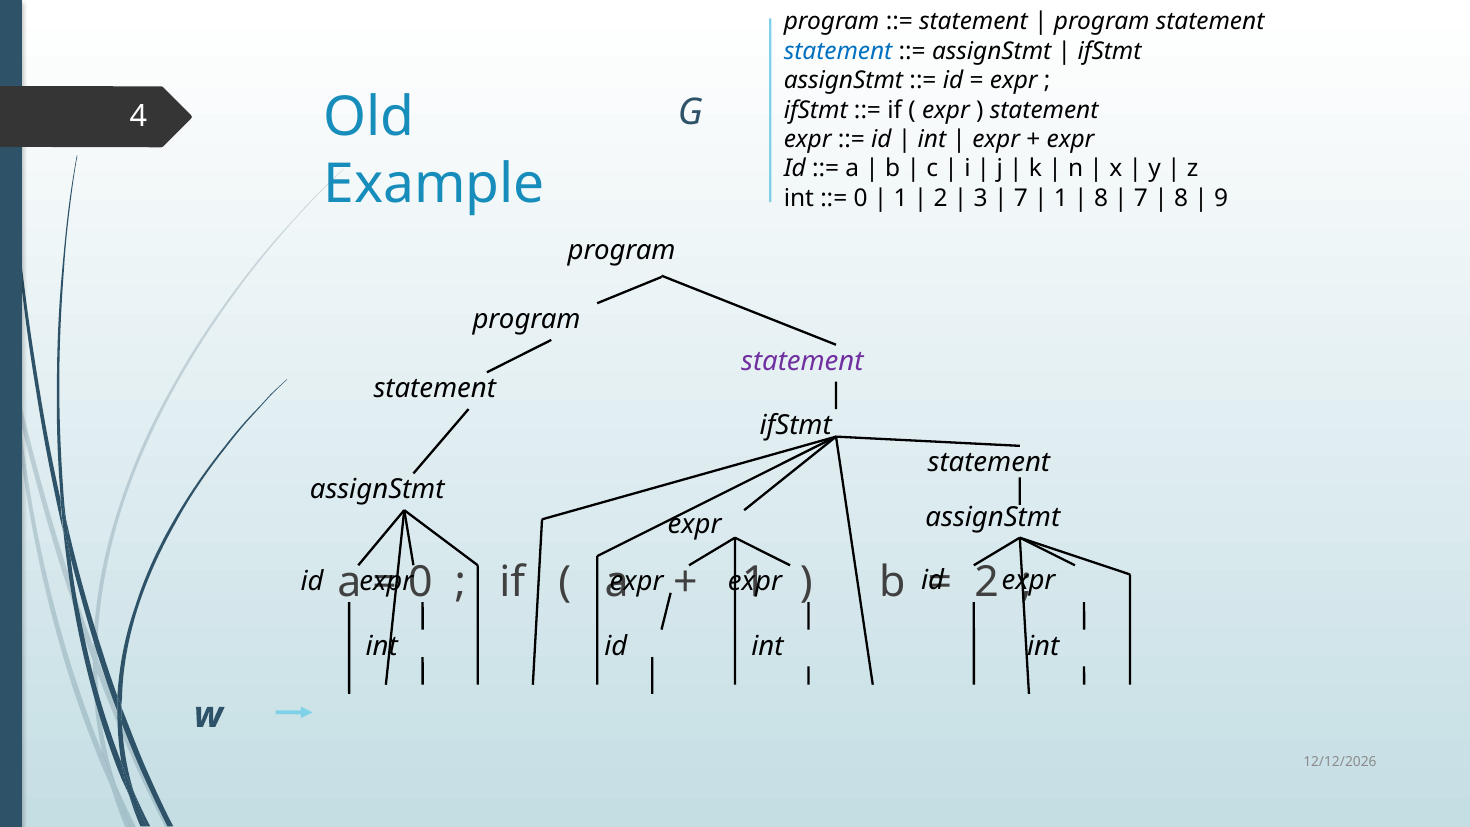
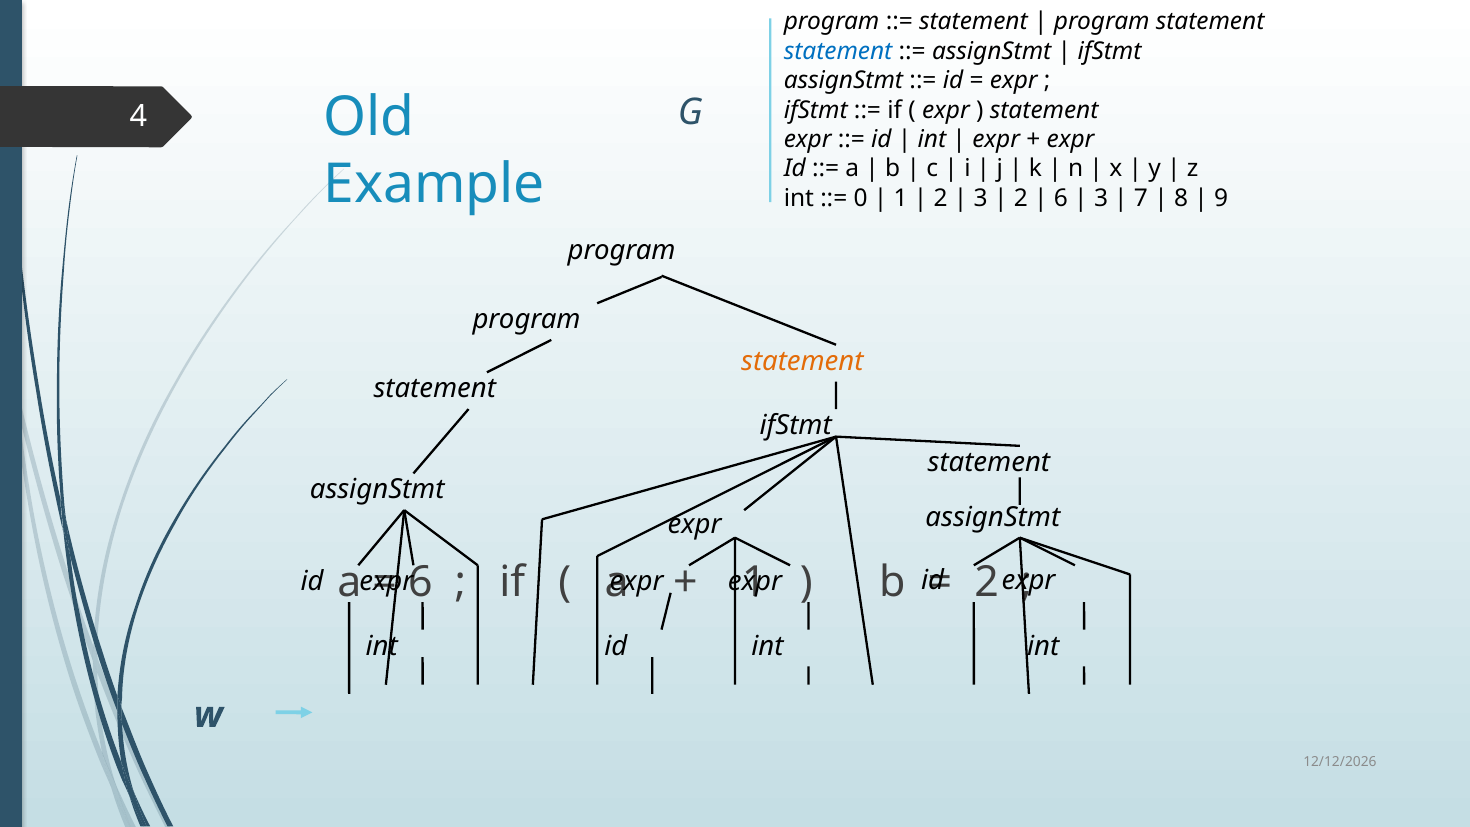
7 at (1021, 198): 7 -> 2
1 at (1061, 198): 1 -> 6
8 at (1101, 198): 8 -> 3
statement at (802, 361) colour: purple -> orange
0 at (420, 582): 0 -> 6
